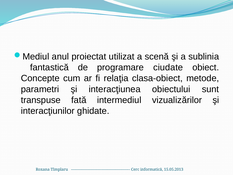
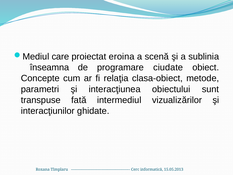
anul: anul -> care
utilizat: utilizat -> eroina
fantastică: fantastică -> înseamna
